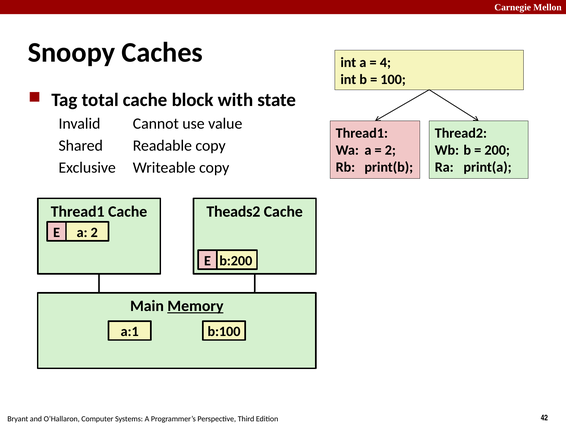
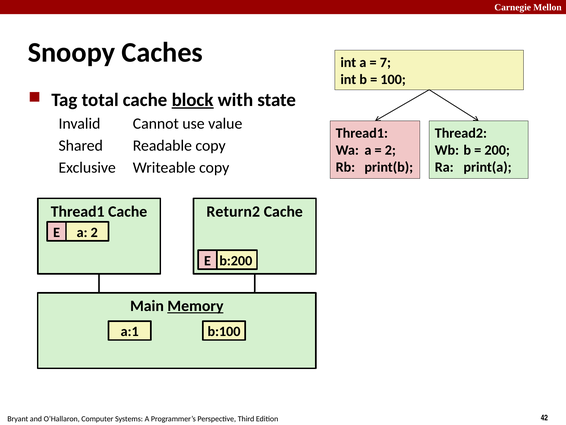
4: 4 -> 7
block underline: none -> present
Theads2: Theads2 -> Return2
